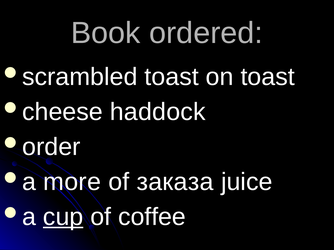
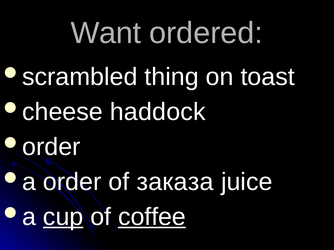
Book: Book -> Want
scrambled toast: toast -> thing
a more: more -> order
coffee underline: none -> present
